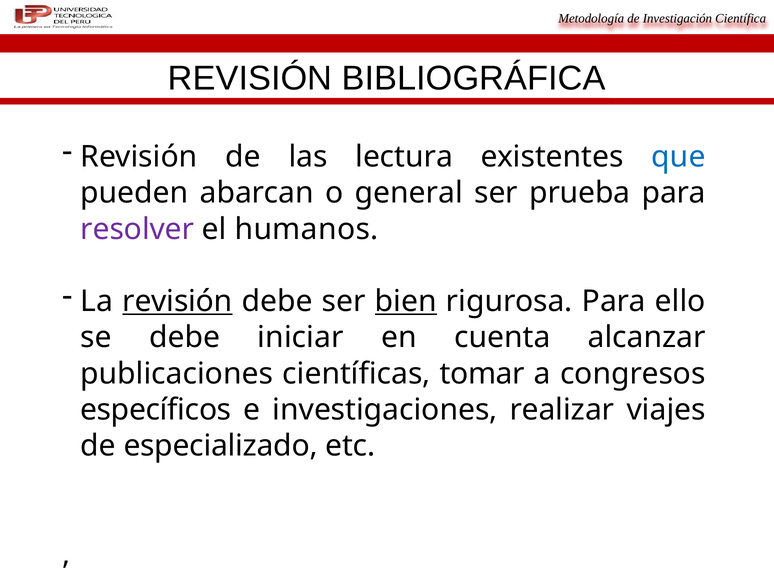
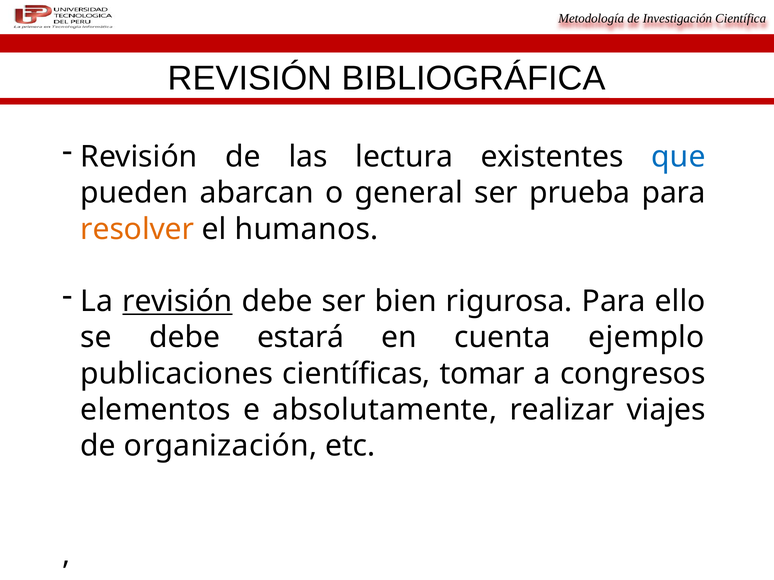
resolver colour: purple -> orange
bien underline: present -> none
iniciar: iniciar -> estará
alcanzar: alcanzar -> ejemplo
específicos: específicos -> elementos
investigaciones: investigaciones -> absolutamente
especializado: especializado -> organización
